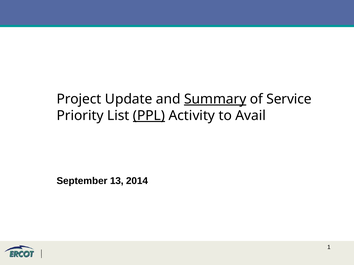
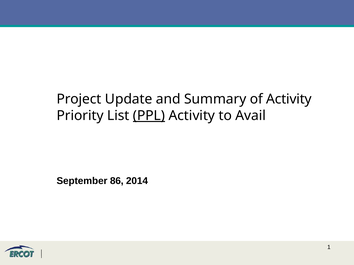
Summary underline: present -> none
of Service: Service -> Activity
13: 13 -> 86
